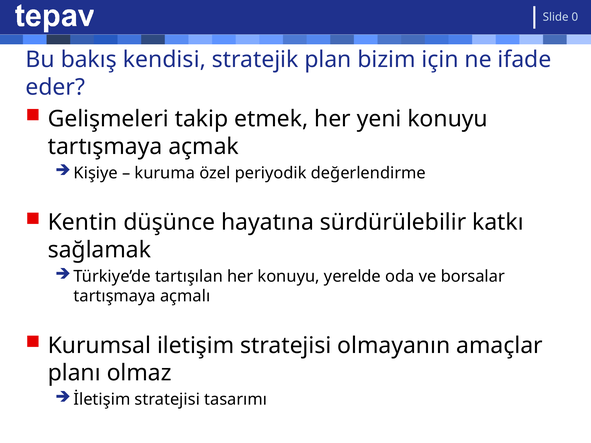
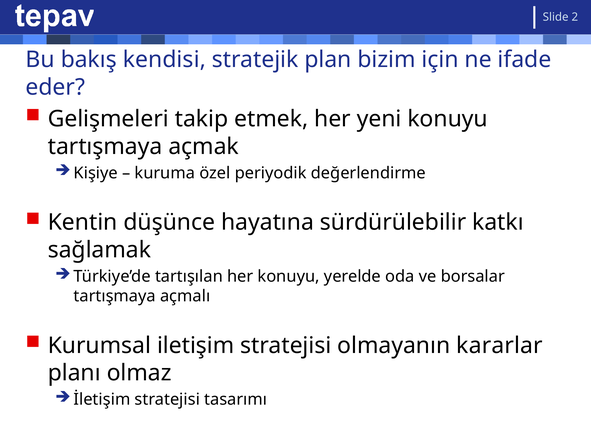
0: 0 -> 2
amaçlar: amaçlar -> kararlar
